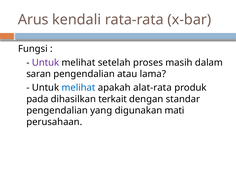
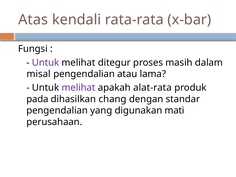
Arus: Arus -> Atas
setelah: setelah -> ditegur
saran: saran -> misal
melihat at (79, 88) colour: blue -> purple
terkait: terkait -> chang
